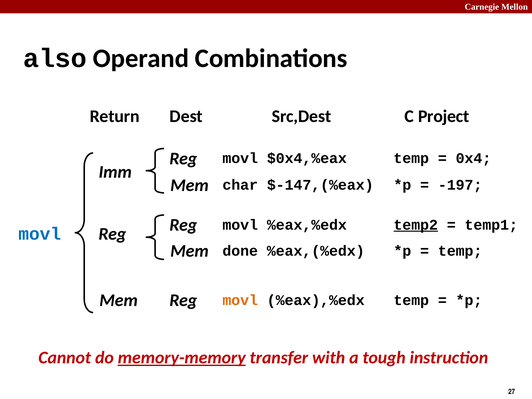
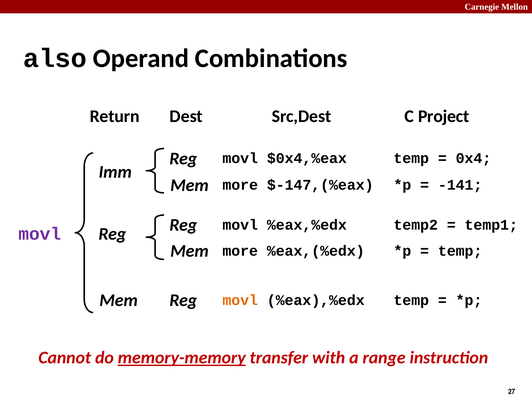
char at (240, 185): char -> more
-197: -197 -> -141
temp2 underline: present -> none
movl at (40, 234) colour: blue -> purple
done at (240, 251): done -> more
tough: tough -> range
